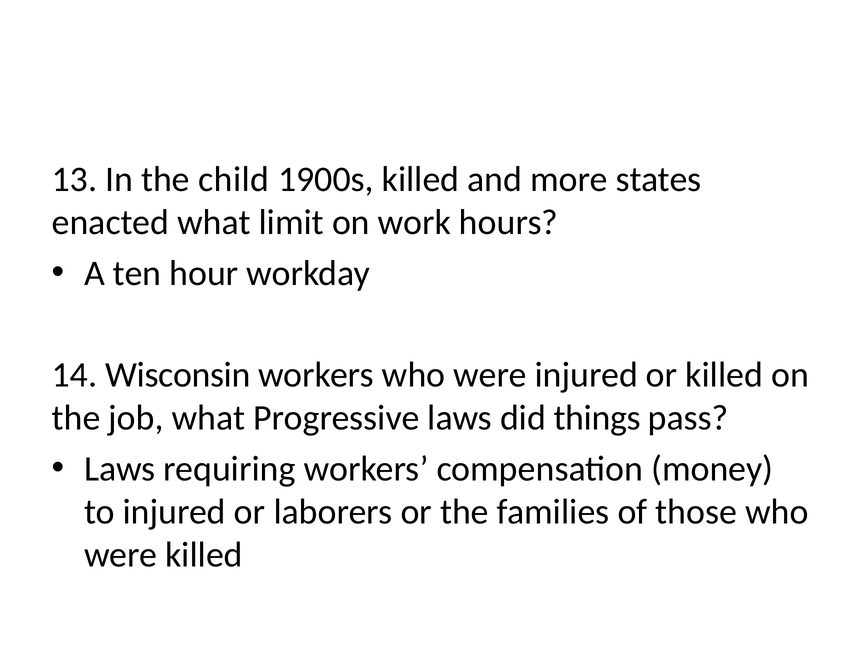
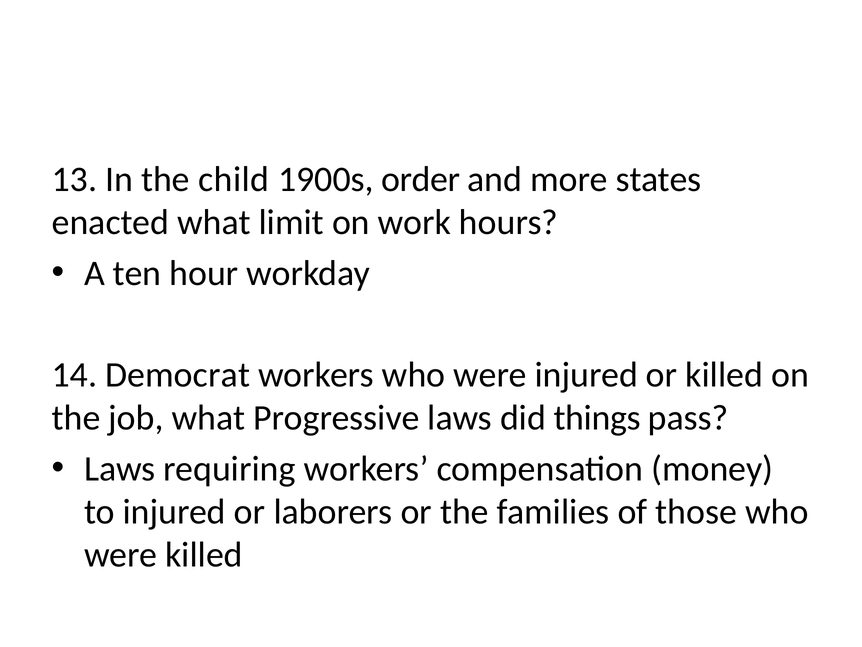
1900s killed: killed -> order
Wisconsin: Wisconsin -> Democrat
